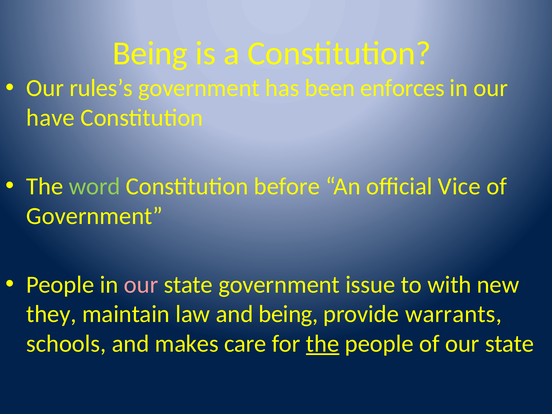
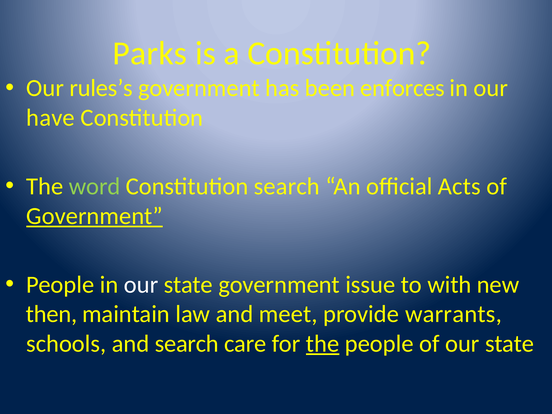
Being at (150, 53): Being -> Parks
Constitution before: before -> search
Vice: Vice -> Acts
Government at (94, 216) underline: none -> present
our at (141, 285) colour: pink -> white
they: they -> then
and being: being -> meet
and makes: makes -> search
